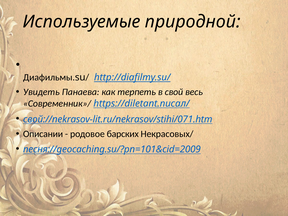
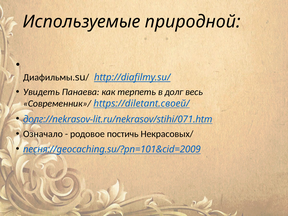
свой: свой -> долг
https://diletant.писал/: https://diletant.писал/ -> https://diletant.своей/
свой://nekrasov-lit.ru/nekrasov/stihi/071.htm: свой://nekrasov-lit.ru/nekrasov/stihi/071.htm -> долг://nekrasov-lit.ru/nekrasov/stihi/071.htm
Описании: Описании -> Означало
барских: барских -> постичь
